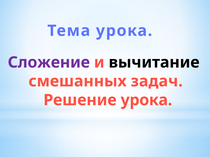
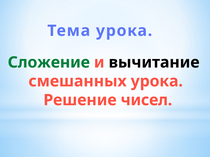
Сложение colour: purple -> green
смешанных задач: задач -> урока
Решение урока: урока -> чисел
